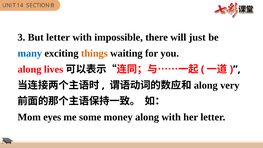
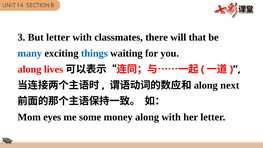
impossible: impossible -> classmates
just: just -> that
things colour: orange -> blue
very: very -> next
